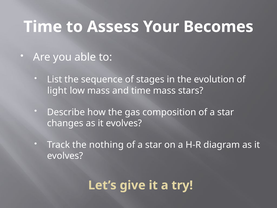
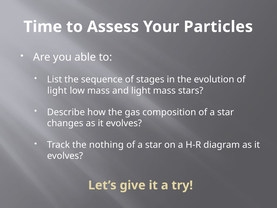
Becomes: Becomes -> Particles
and time: time -> light
